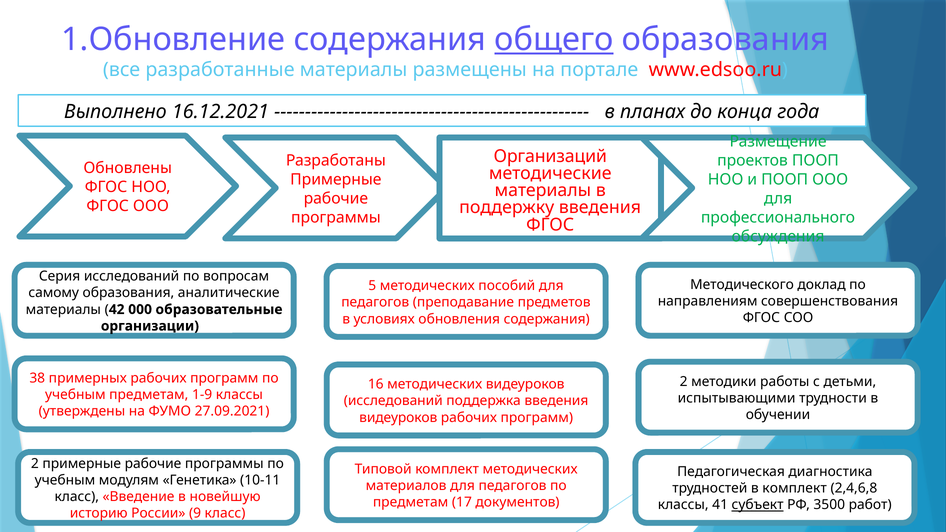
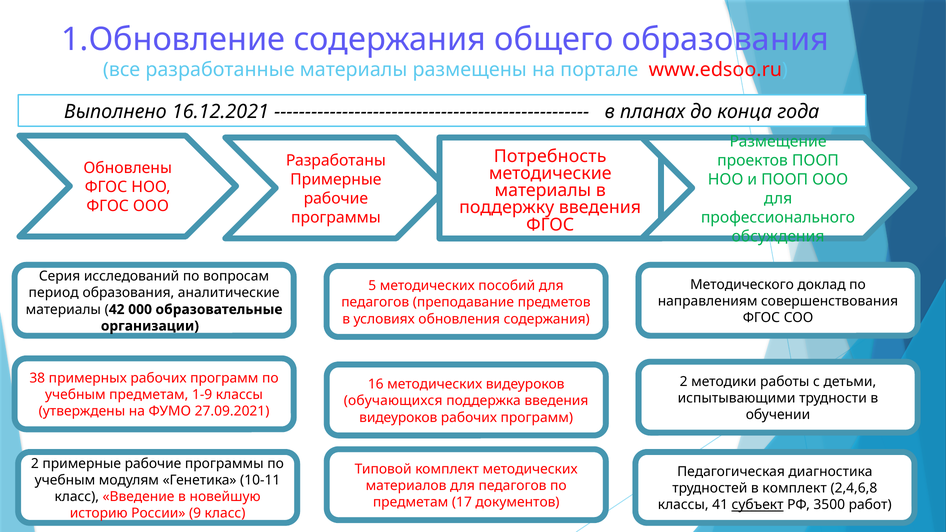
общего underline: present -> none
Организаций: Организаций -> Потребность
самому: самому -> период
исследований at (393, 401): исследований -> обучающихся
